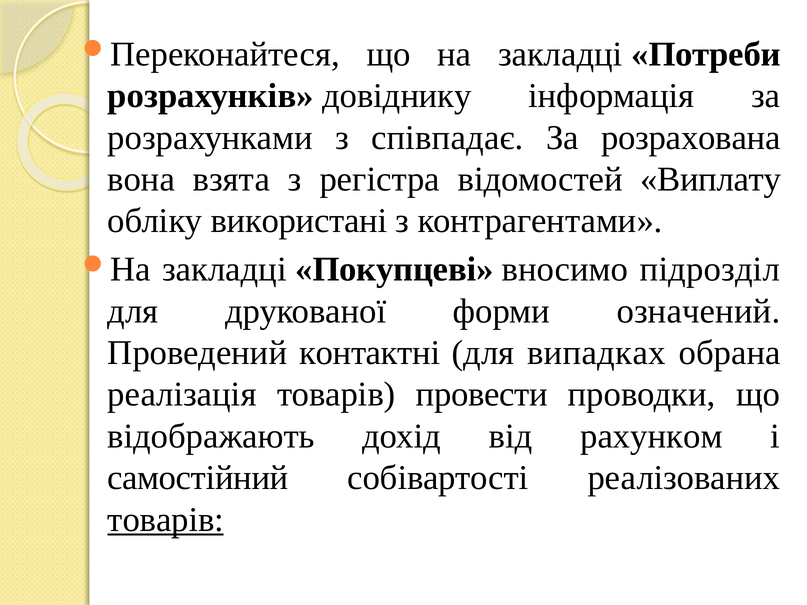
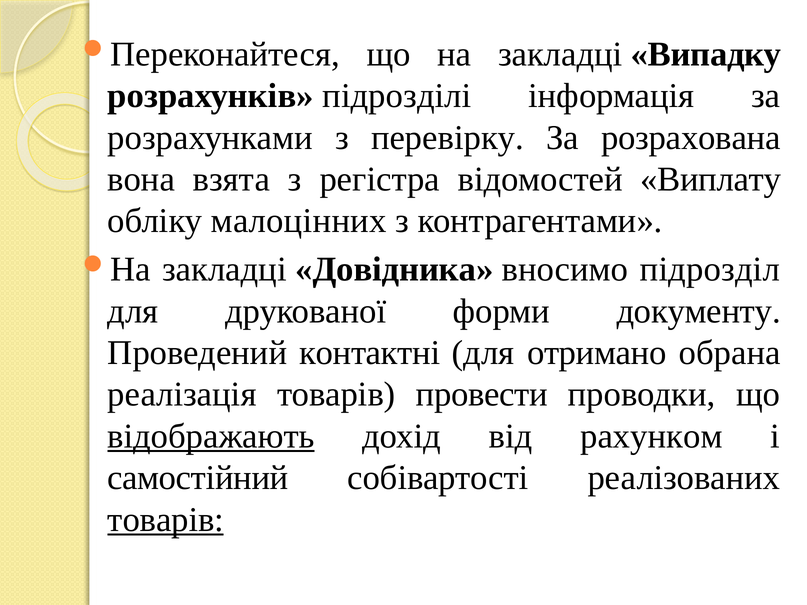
Потреби: Потреби -> Випадку
довіднику: довіднику -> підрозділі
співпадає: співпадає -> перевірку
використані: використані -> малоцінних
Покупцеві: Покупцеві -> Довідника
означений: означений -> документу
випадках: випадках -> отримано
відображають underline: none -> present
